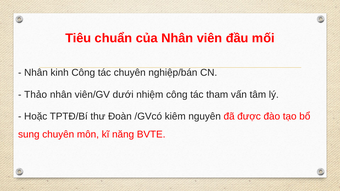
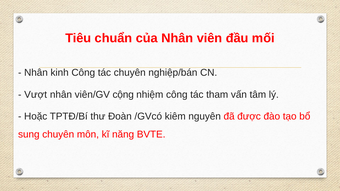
Thảo: Thảo -> Vượt
dưới: dưới -> cộng
